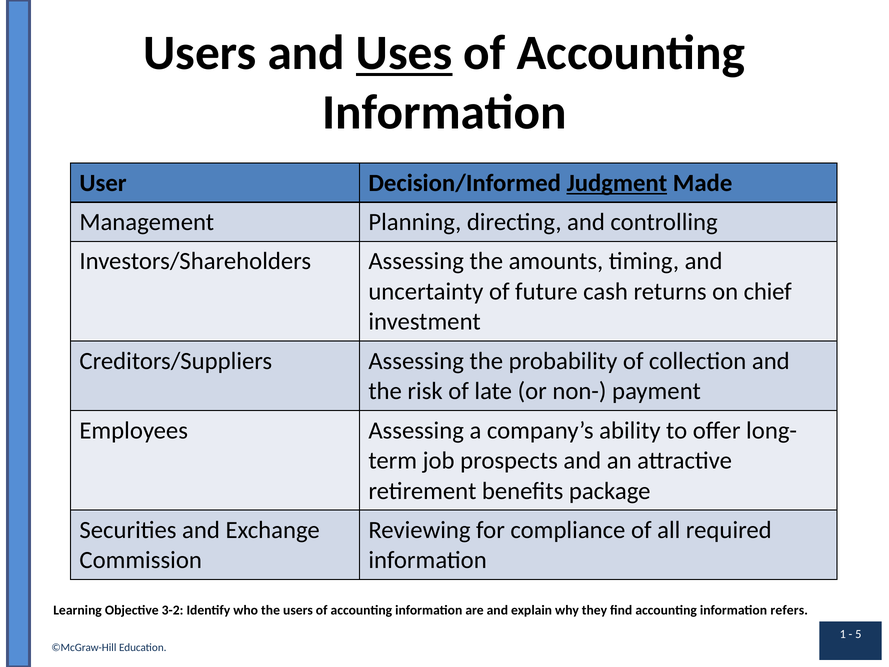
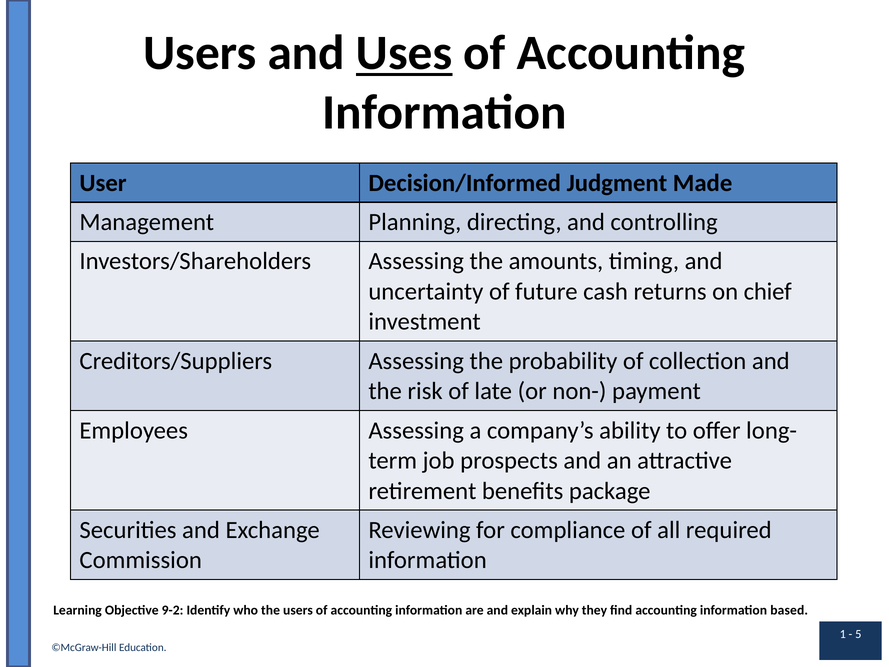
Judgment underline: present -> none
3-2: 3-2 -> 9-2
refers: refers -> based
